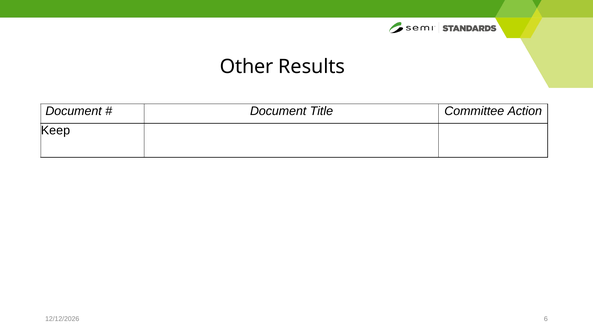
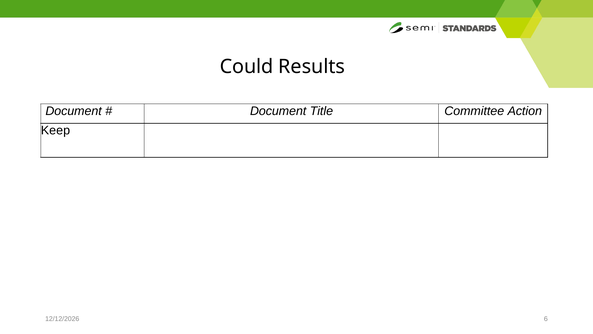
Other: Other -> Could
